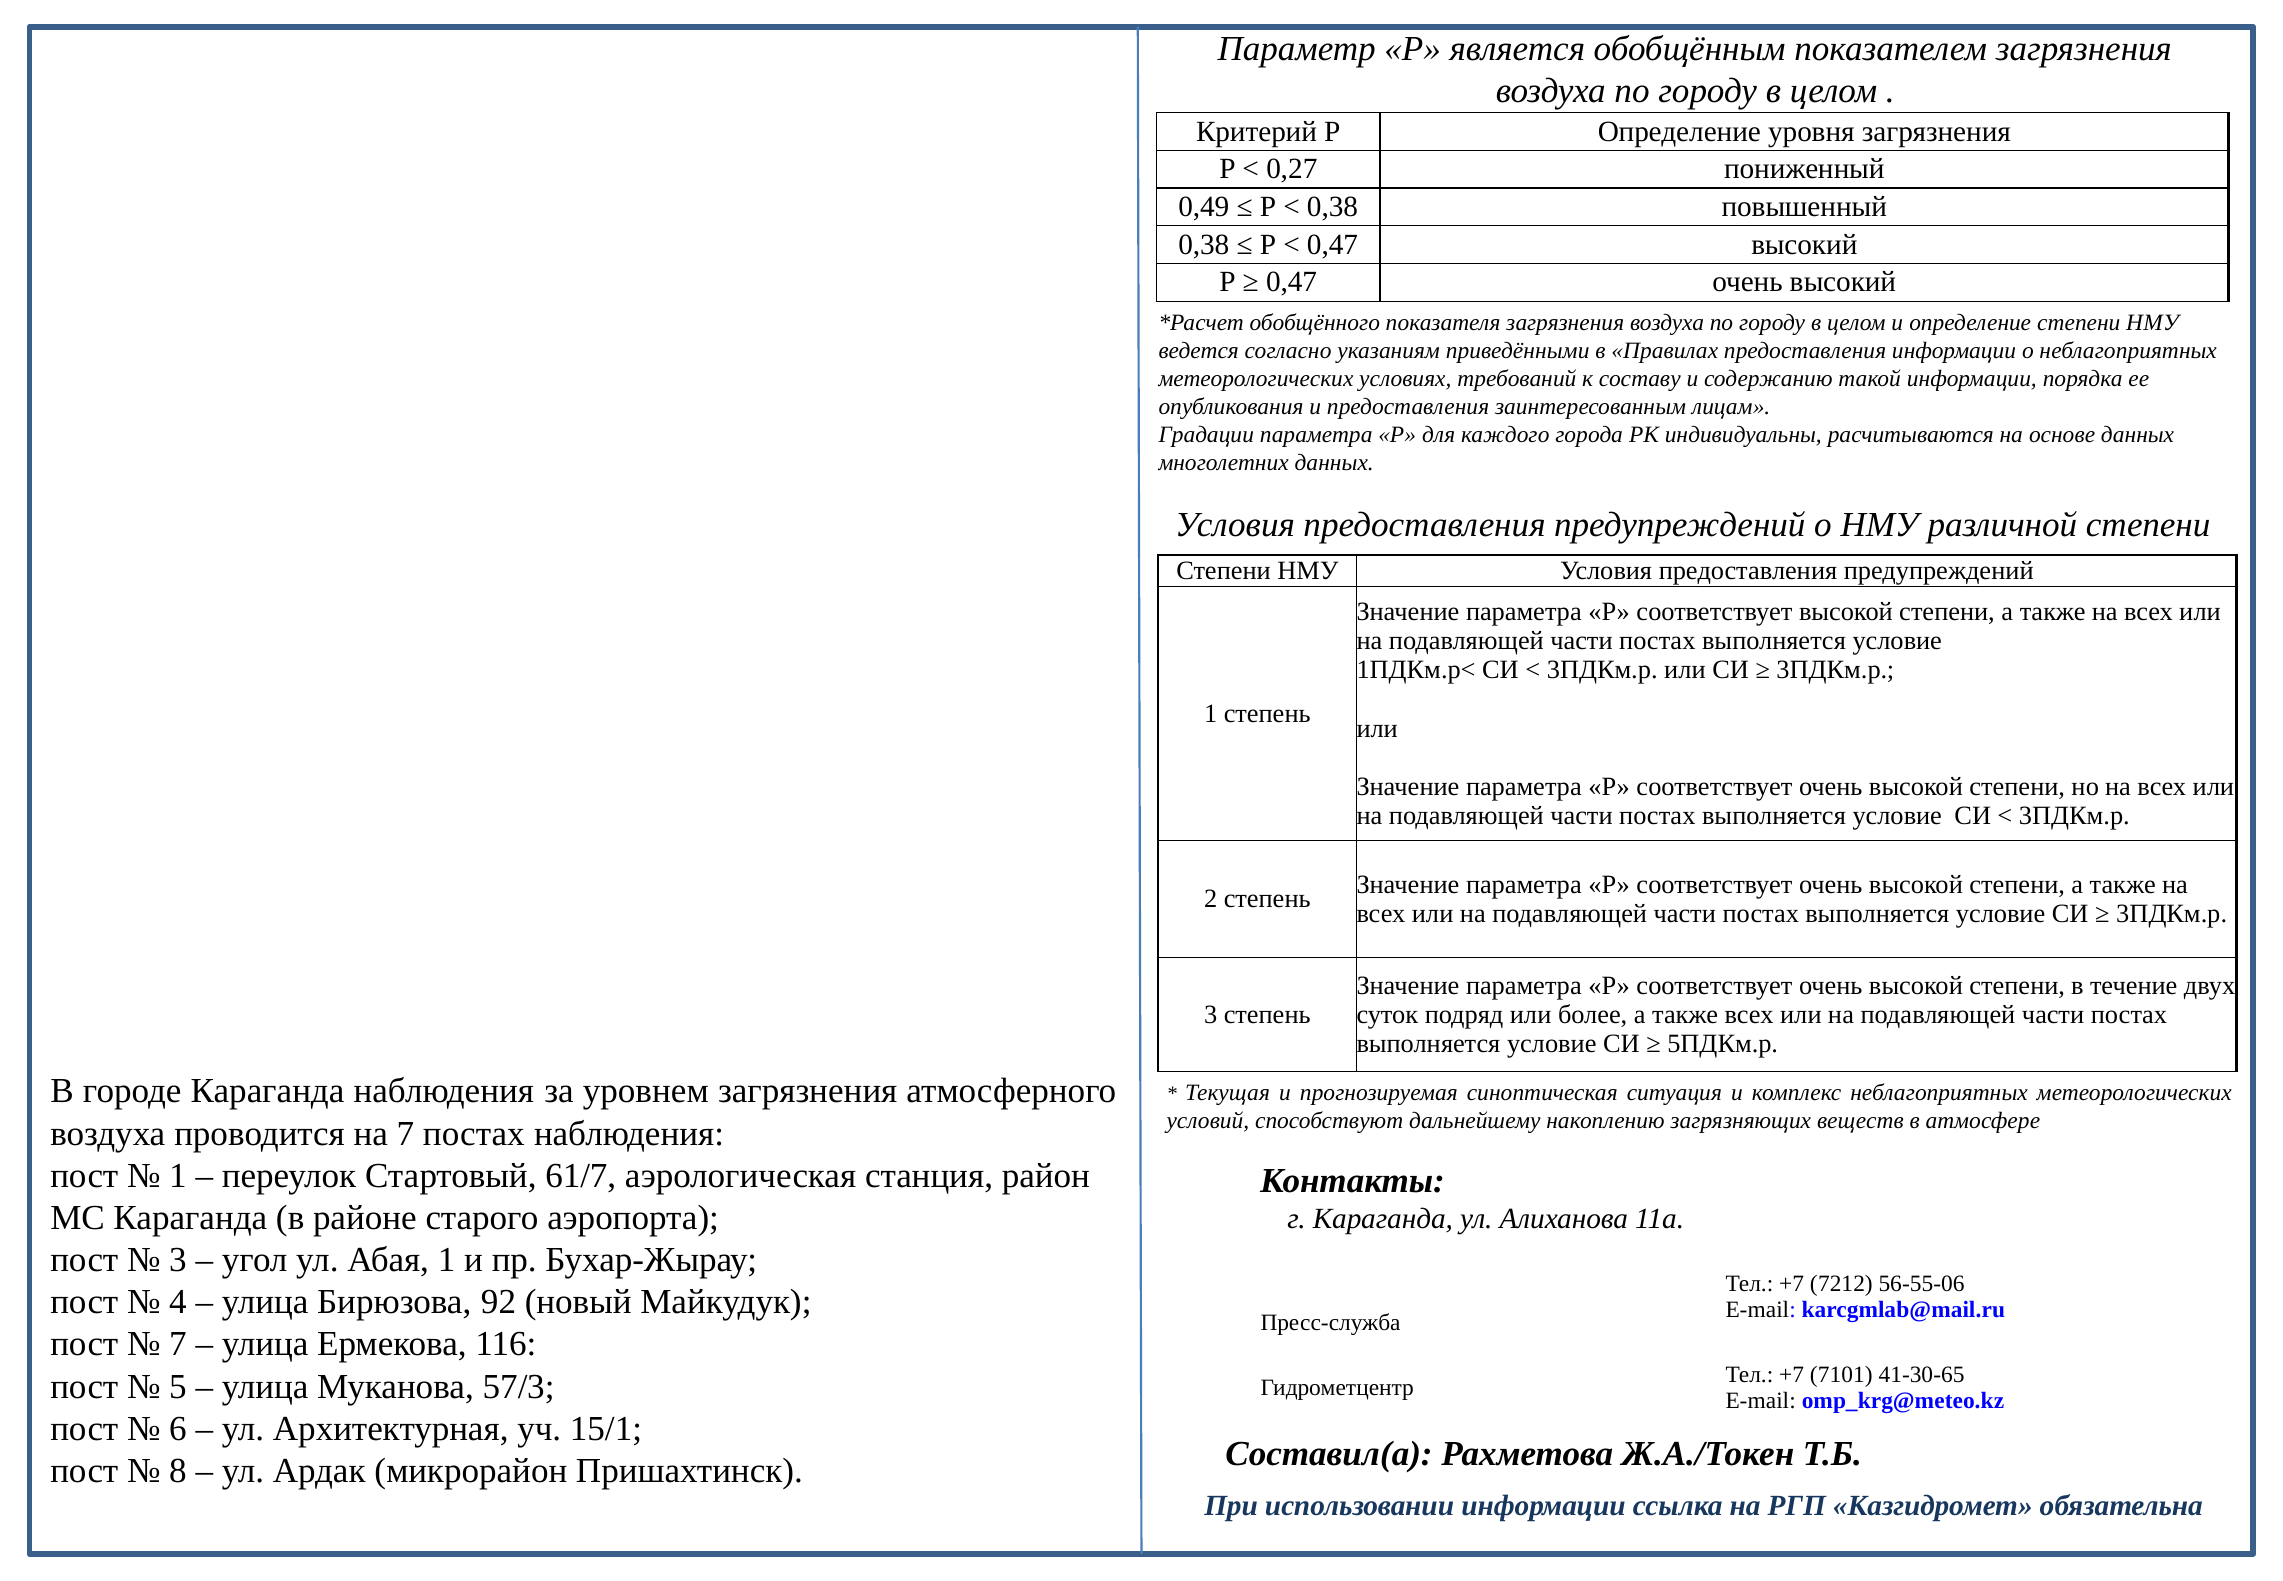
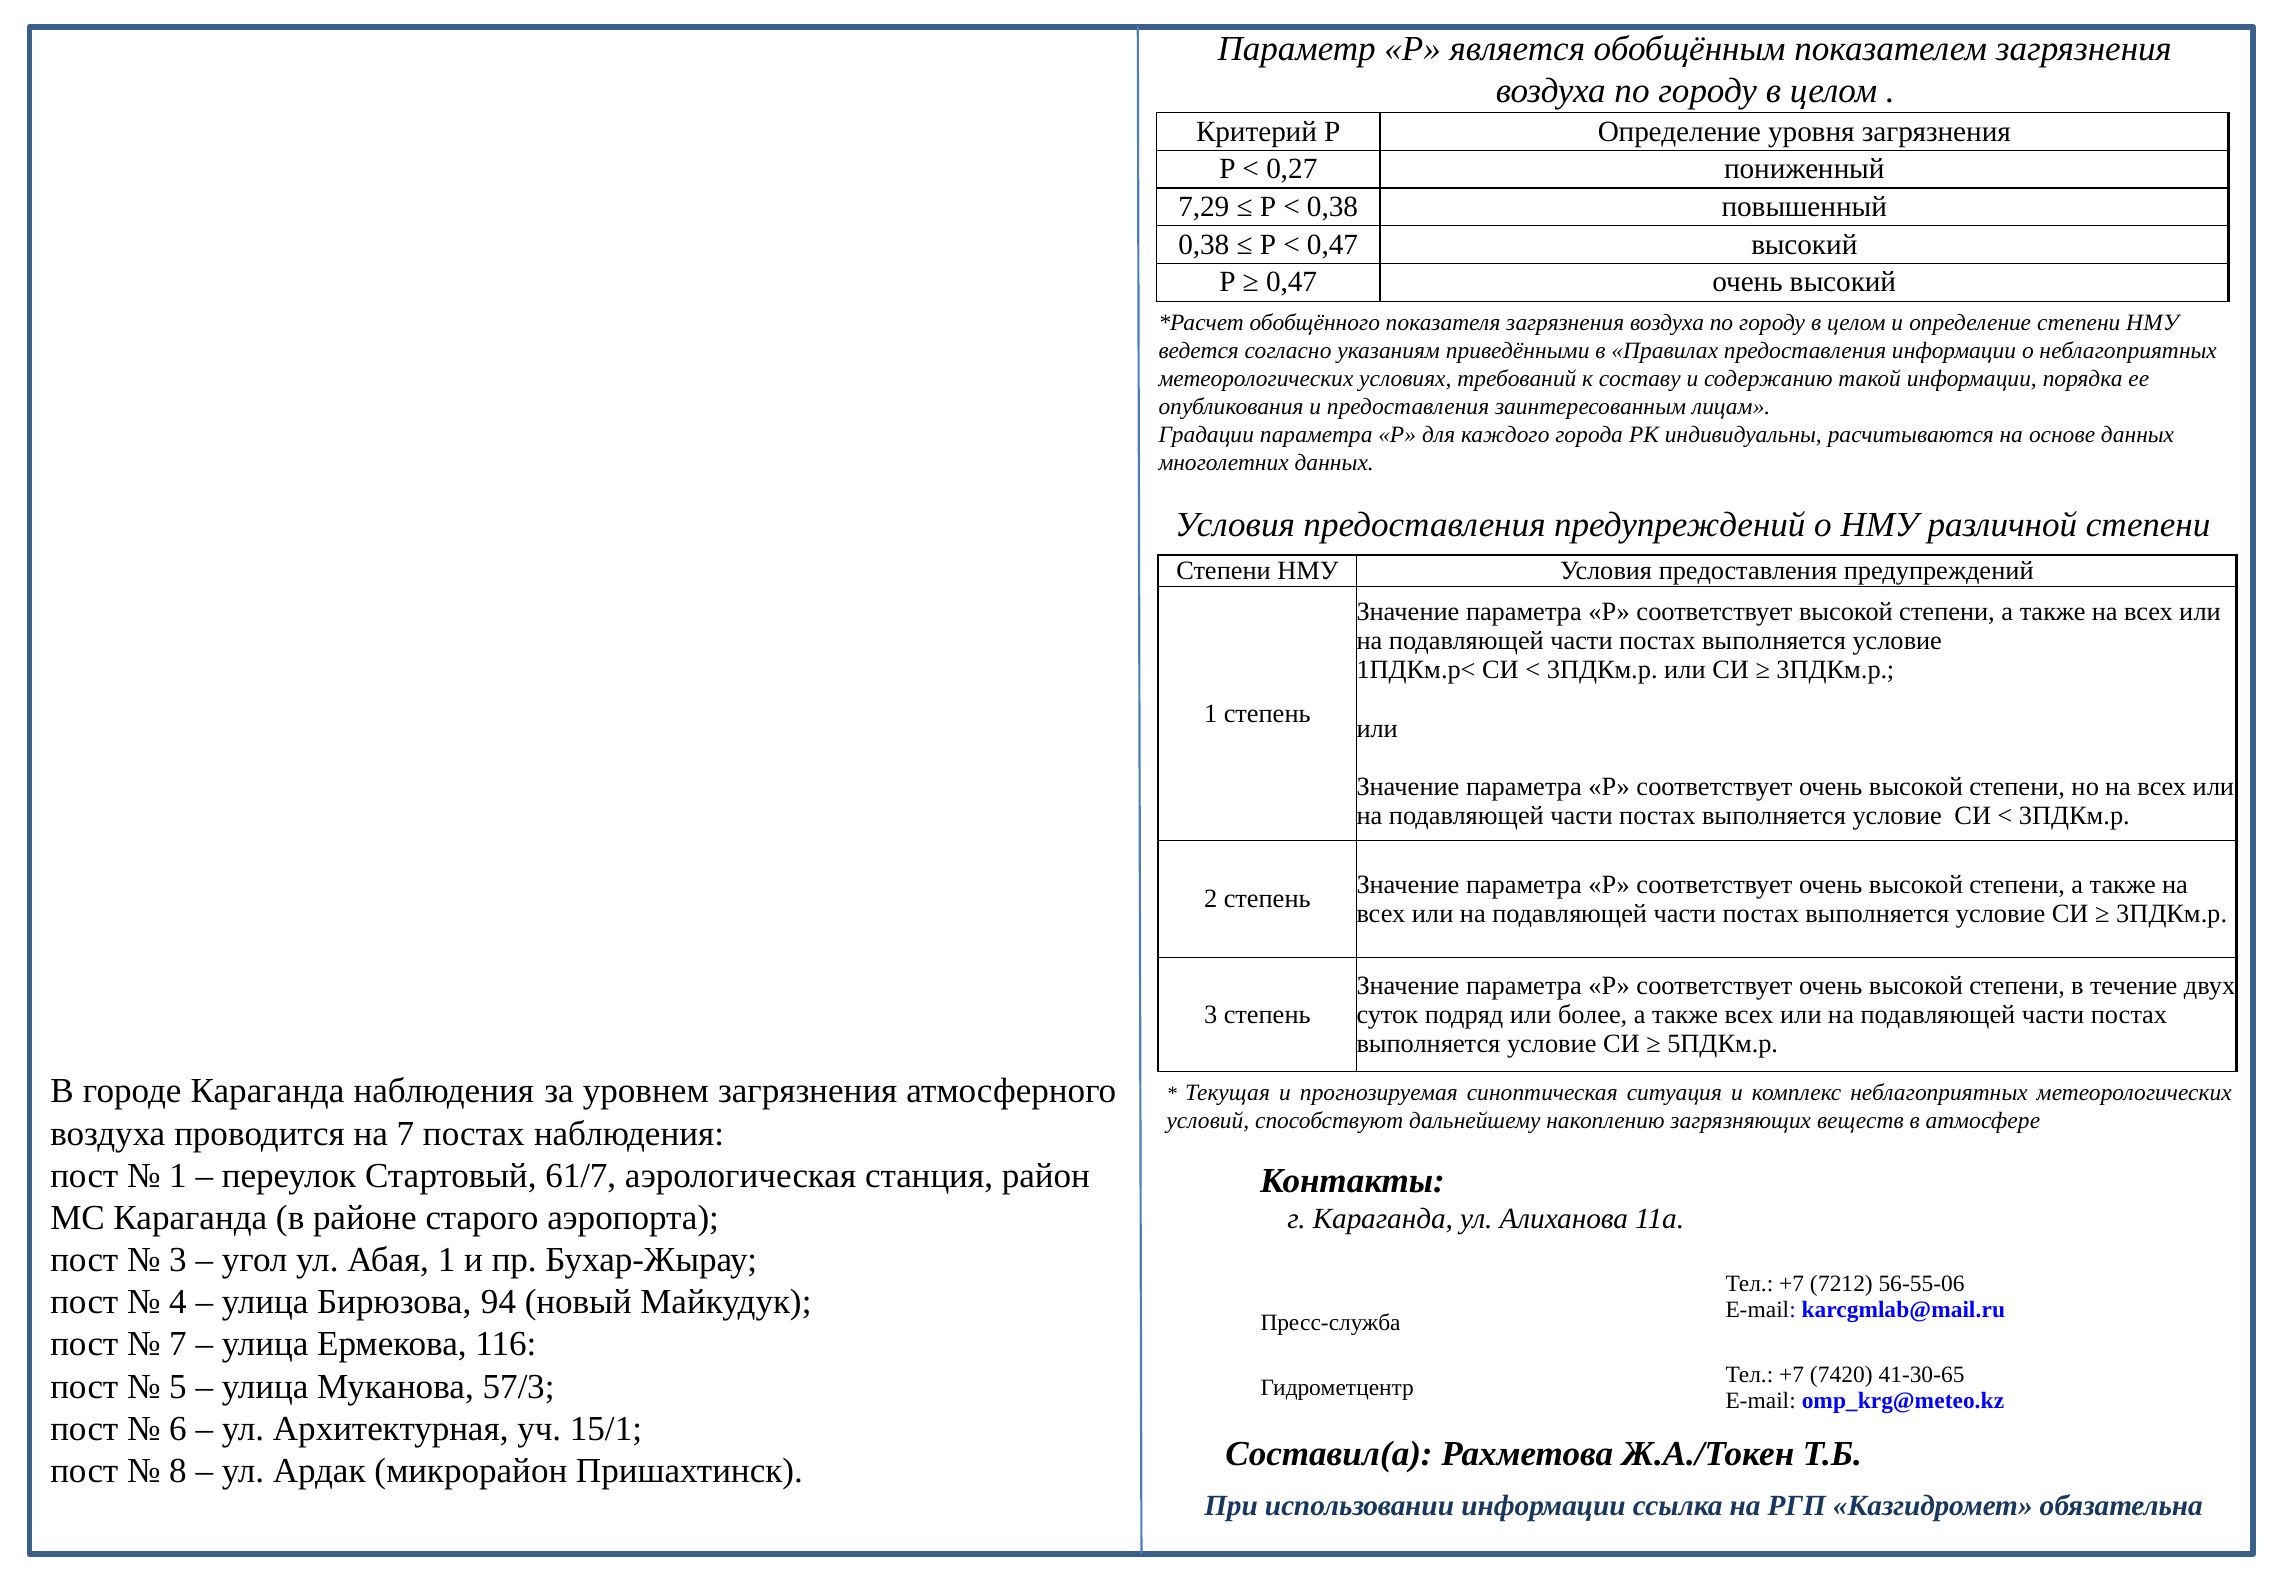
0,49: 0,49 -> 7,29
92: 92 -> 94
7101: 7101 -> 7420
